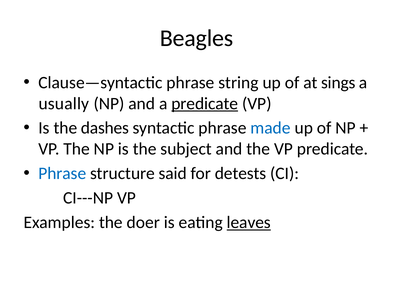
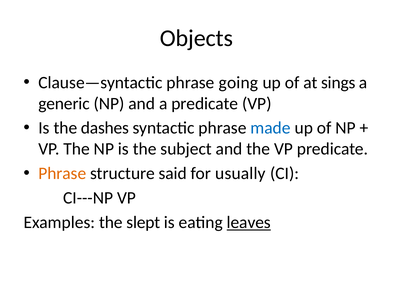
Beagles: Beagles -> Objects
string: string -> going
usually: usually -> generic
predicate at (205, 103) underline: present -> none
Phrase at (62, 173) colour: blue -> orange
detests: detests -> usually
doer: doer -> slept
